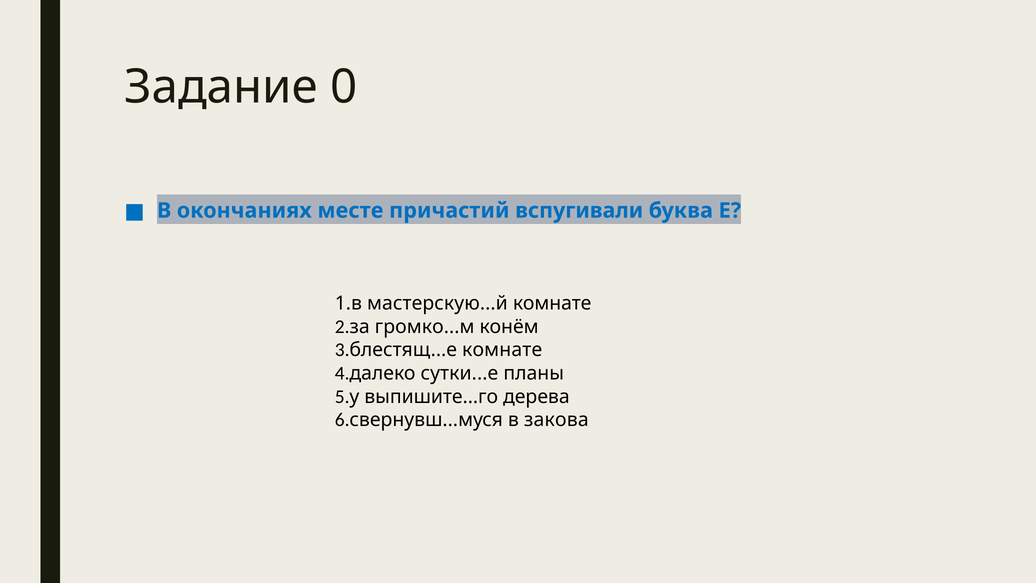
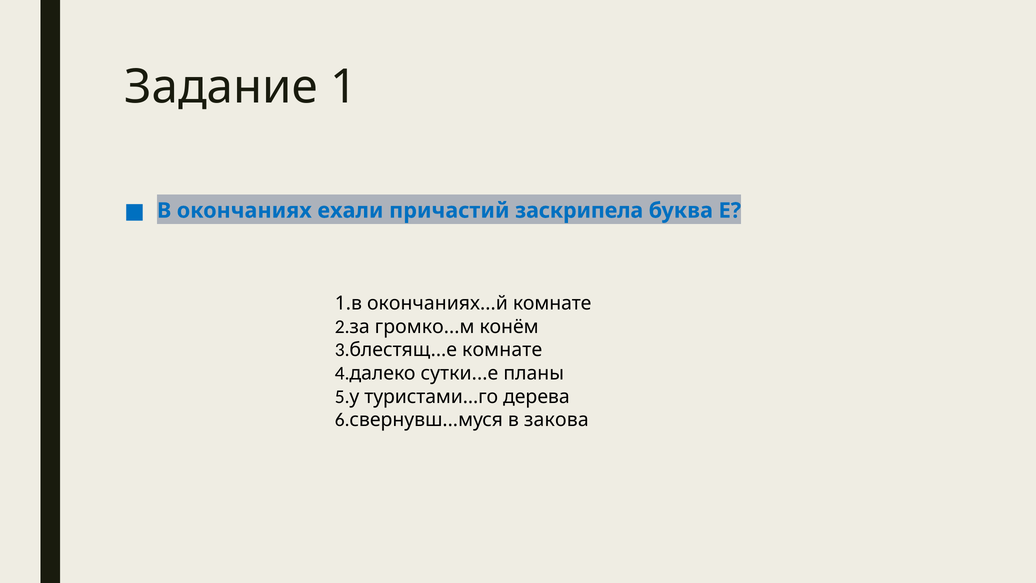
0: 0 -> 1
месте: месте -> ехали
вспугивали: вспугивали -> заскрипела
мастерскую...й: мастерскую...й -> окончаниях...й
выпишите...го: выпишите...го -> туристами...го
